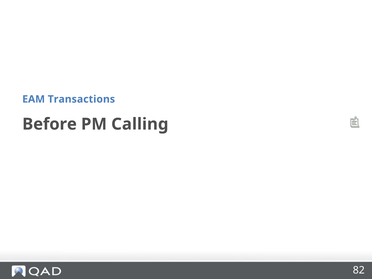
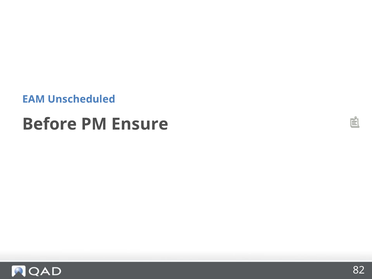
Transactions: Transactions -> Unscheduled
Calling: Calling -> Ensure
